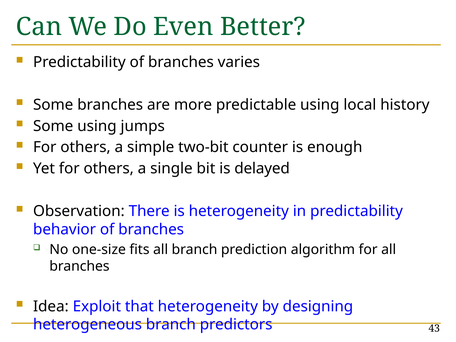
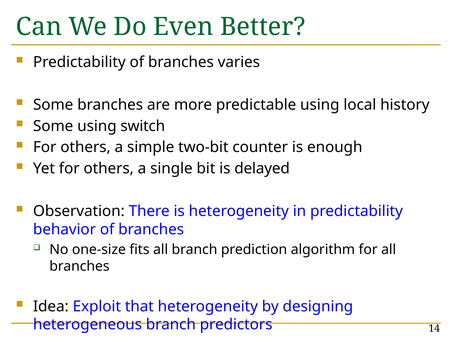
jumps: jumps -> switch
43: 43 -> 14
